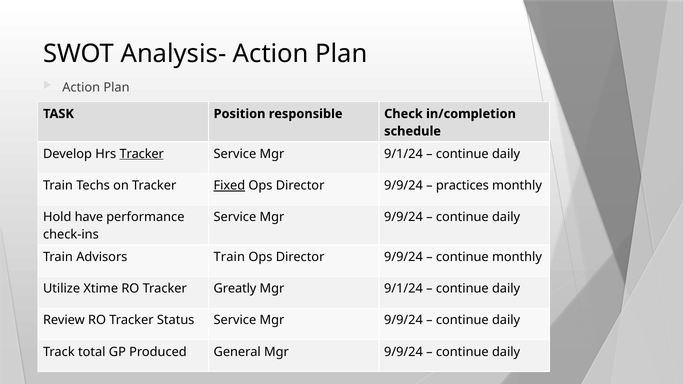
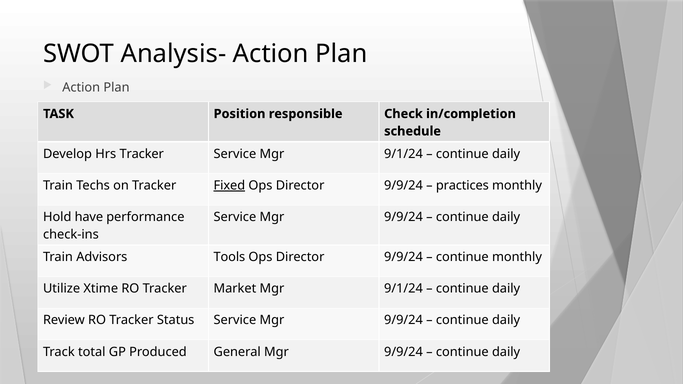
Tracker at (142, 154) underline: present -> none
Advisors Train: Train -> Tools
Greatly: Greatly -> Market
